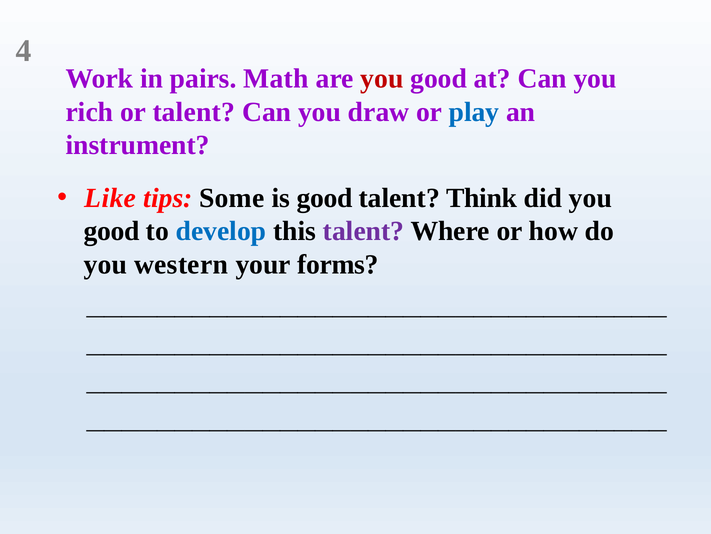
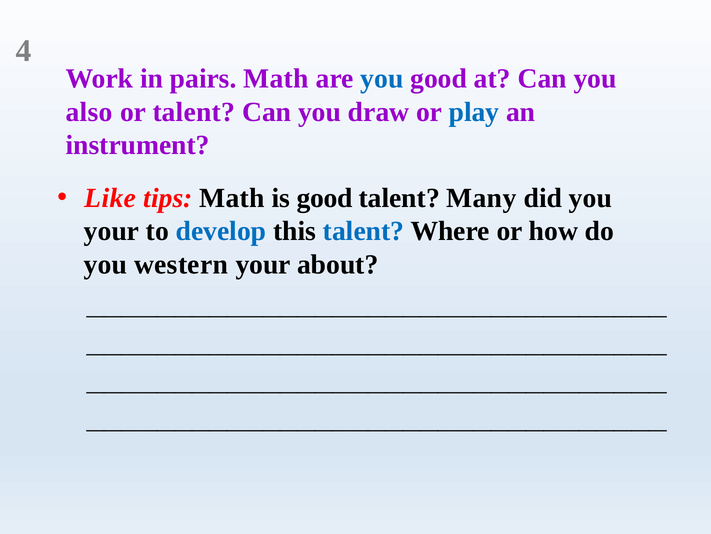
you at (382, 79) colour: red -> blue
rich: rich -> also
tips Some: Some -> Math
Think: Think -> Many
good at (112, 231): good -> your
talent at (364, 231) colour: purple -> blue
forms: forms -> about
